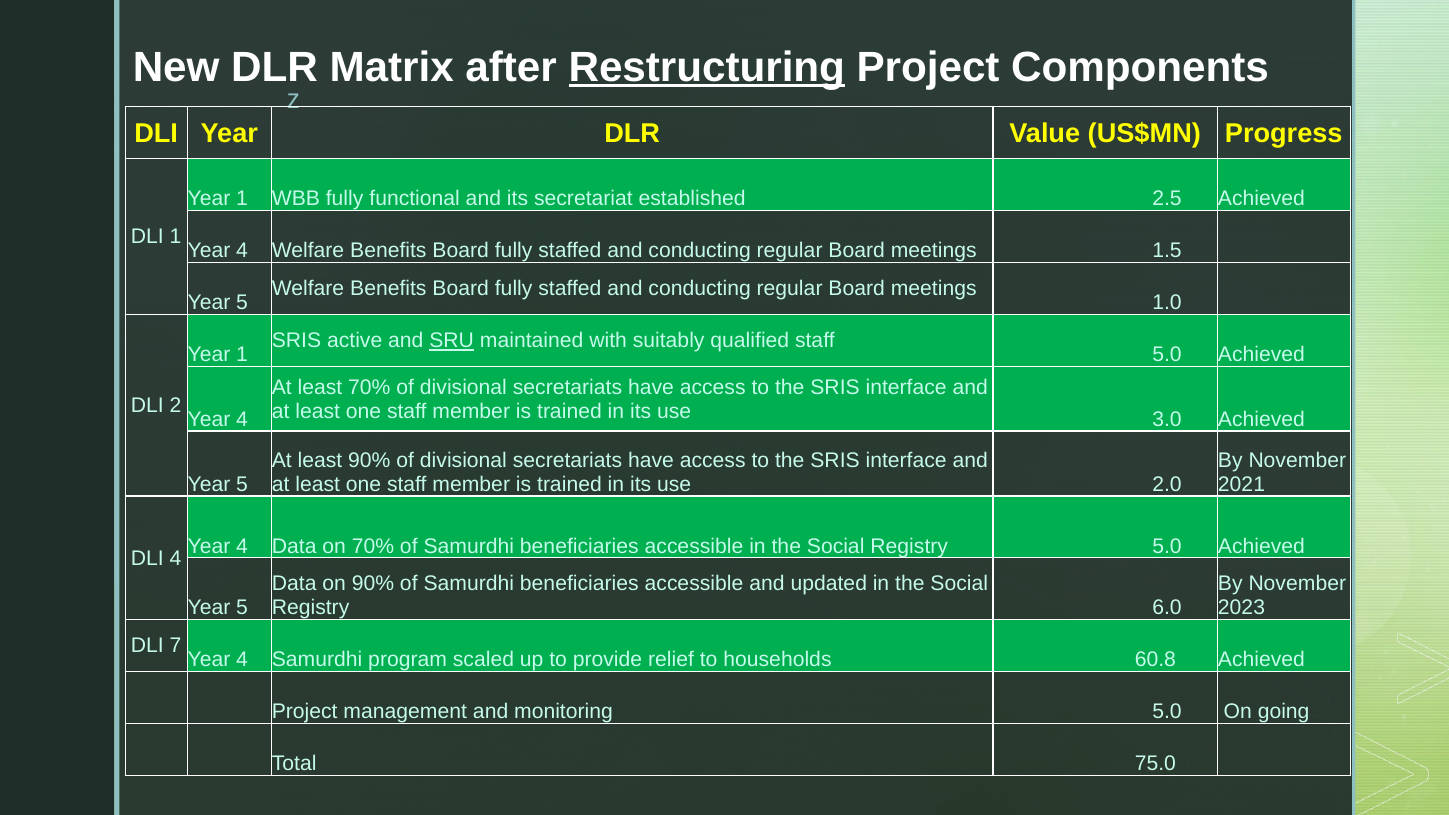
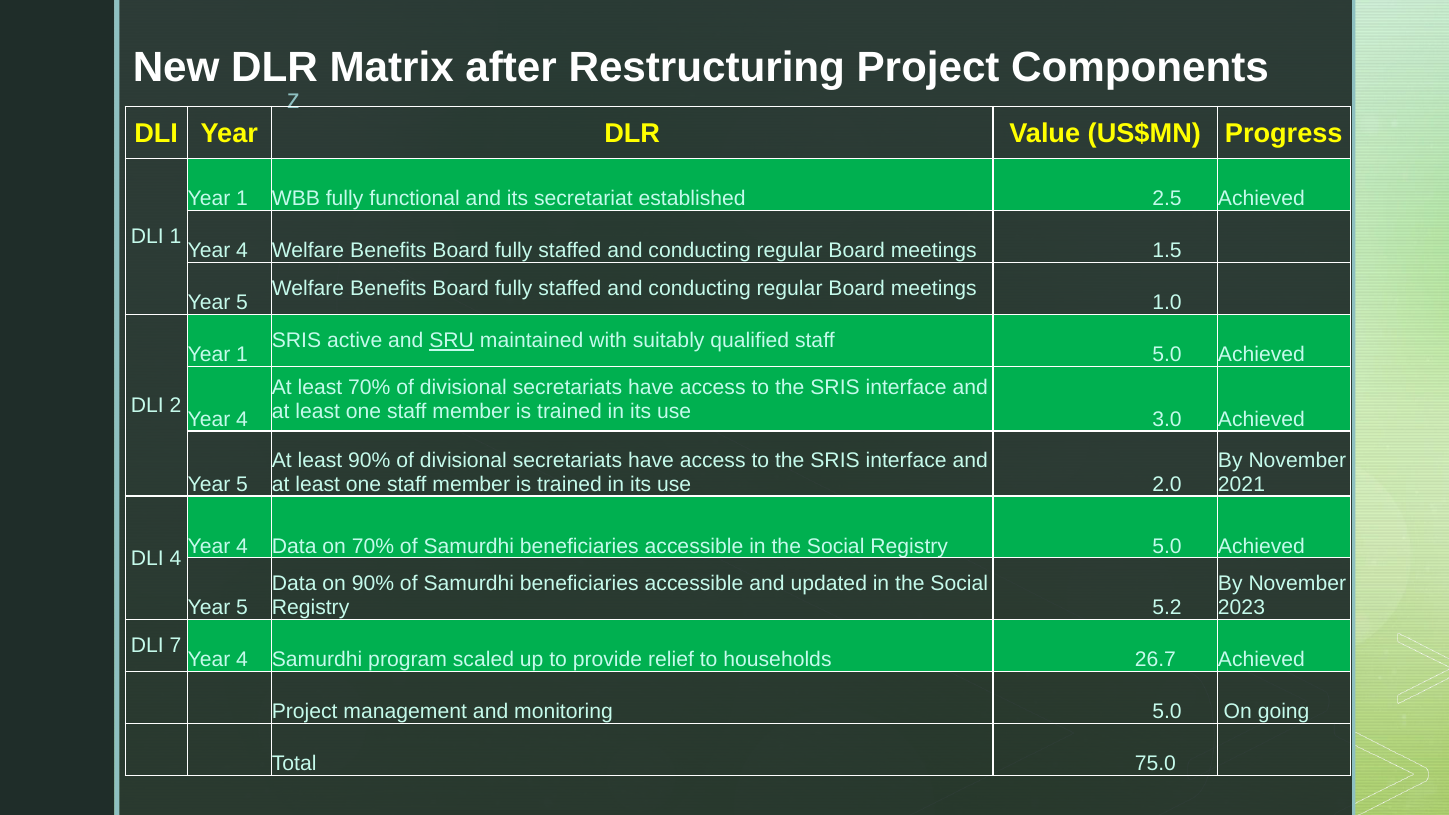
Restructuring underline: present -> none
6.0: 6.0 -> 5.2
60.8: 60.8 -> 26.7
